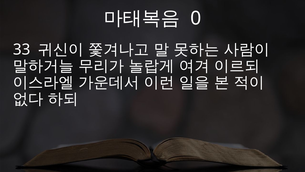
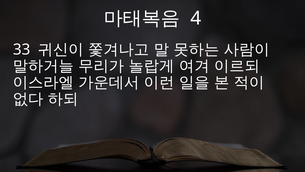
0: 0 -> 4
